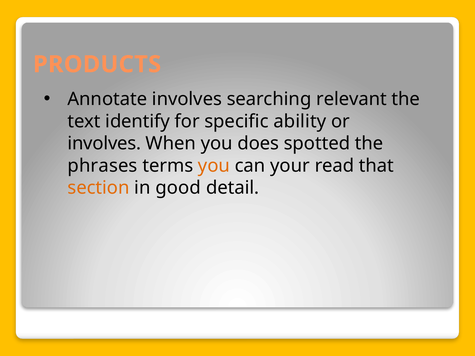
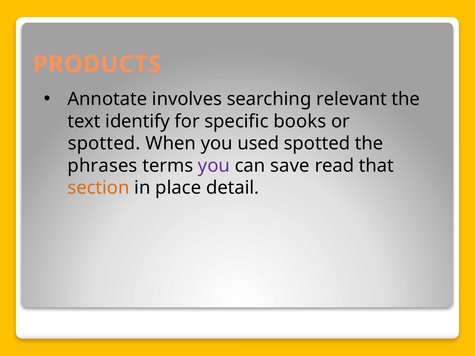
ability: ability -> books
involves at (104, 144): involves -> spotted
does: does -> used
you at (214, 166) colour: orange -> purple
your: your -> save
good: good -> place
